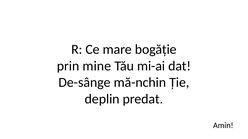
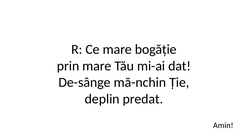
prin mine: mine -> mare
